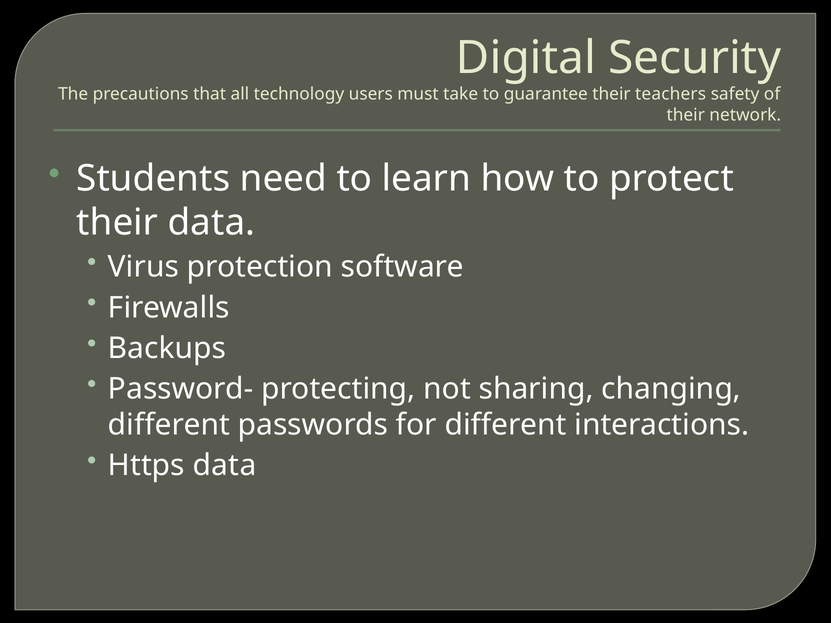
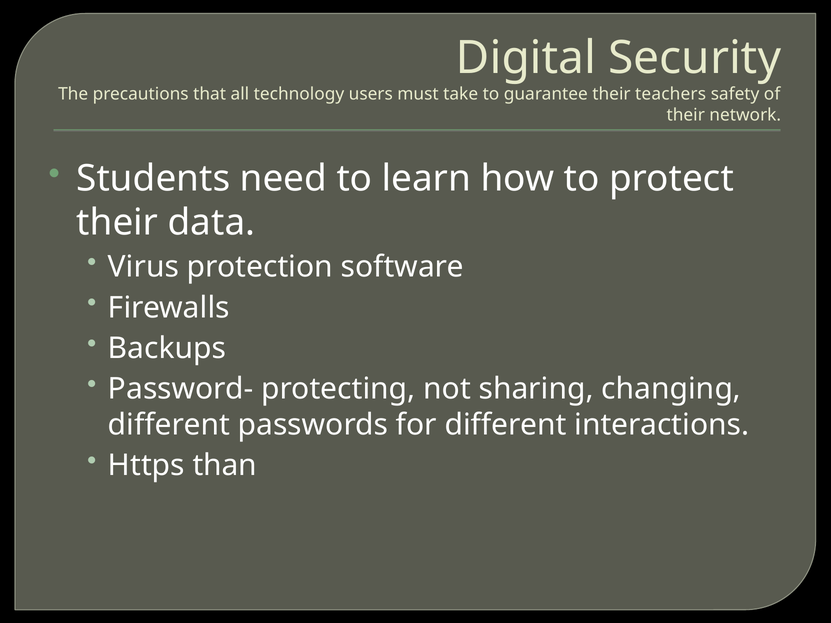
Https data: data -> than
